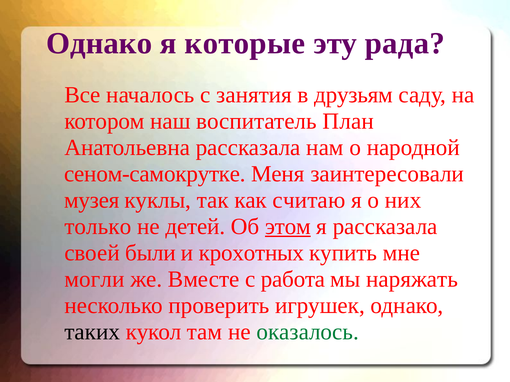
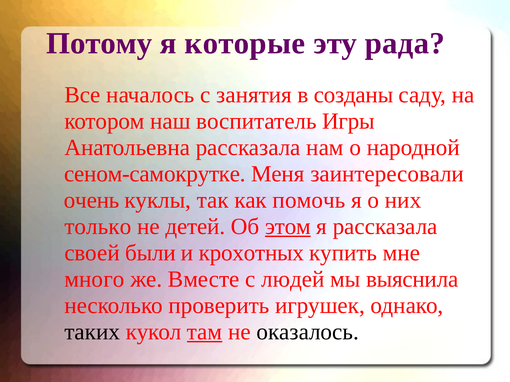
Однако at (99, 44): Однако -> Потому
друзьям: друзьям -> созданы
План: План -> Игры
музея: музея -> очень
считаю: считаю -> помочь
могли: могли -> много
работа: работа -> людей
наряжать: наряжать -> выяснила
там underline: none -> present
оказалось colour: green -> black
